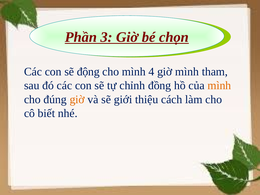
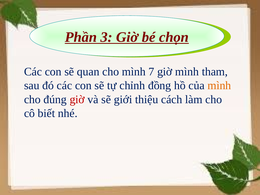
động: động -> quan
4: 4 -> 7
giờ at (77, 99) colour: orange -> red
